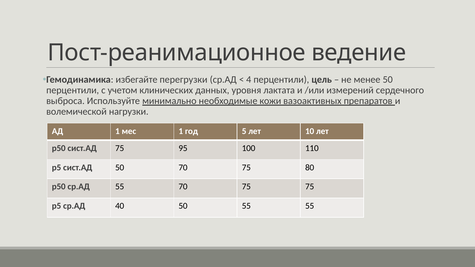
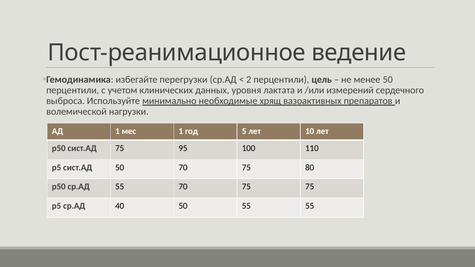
4: 4 -> 2
кожи: кожи -> хрящ
